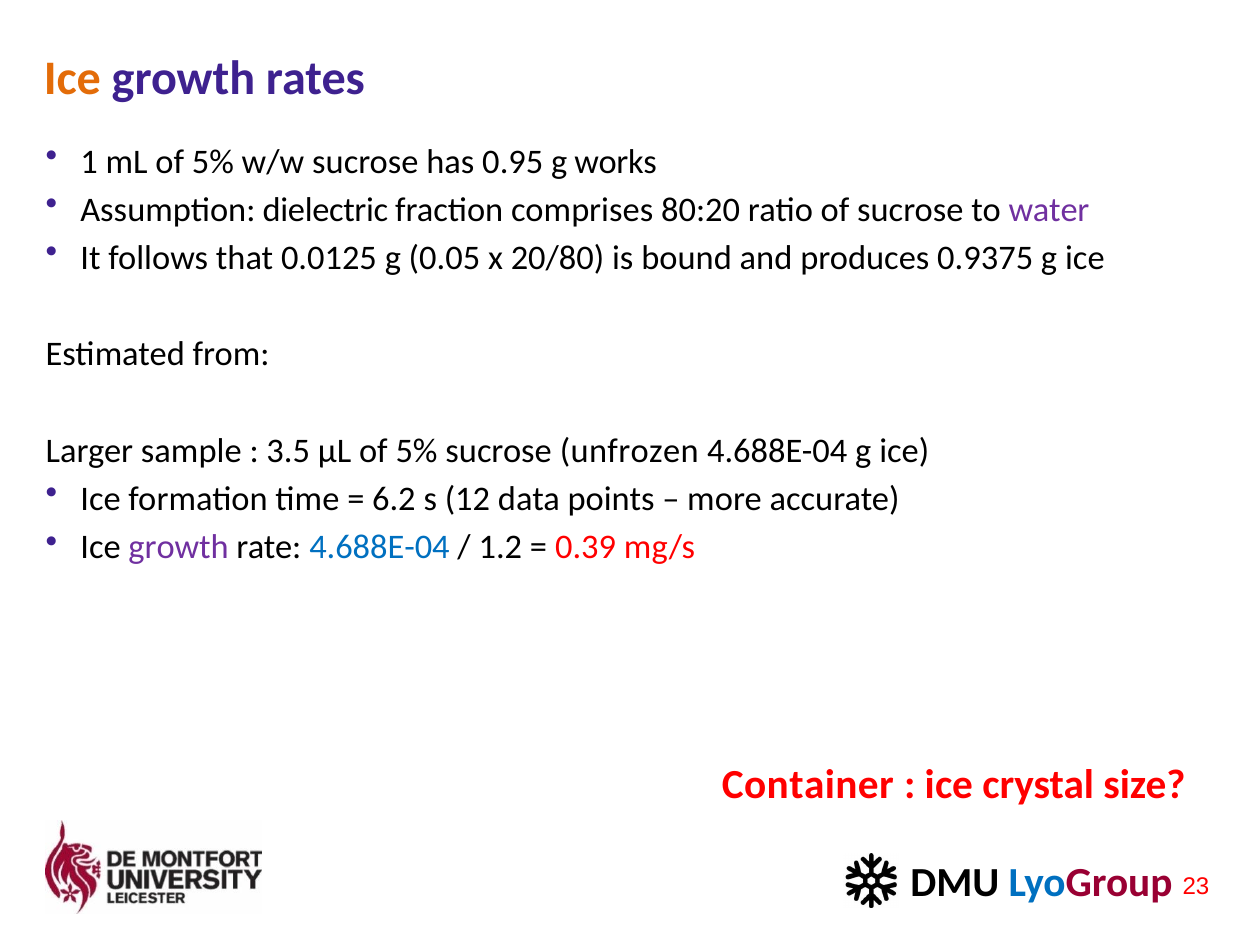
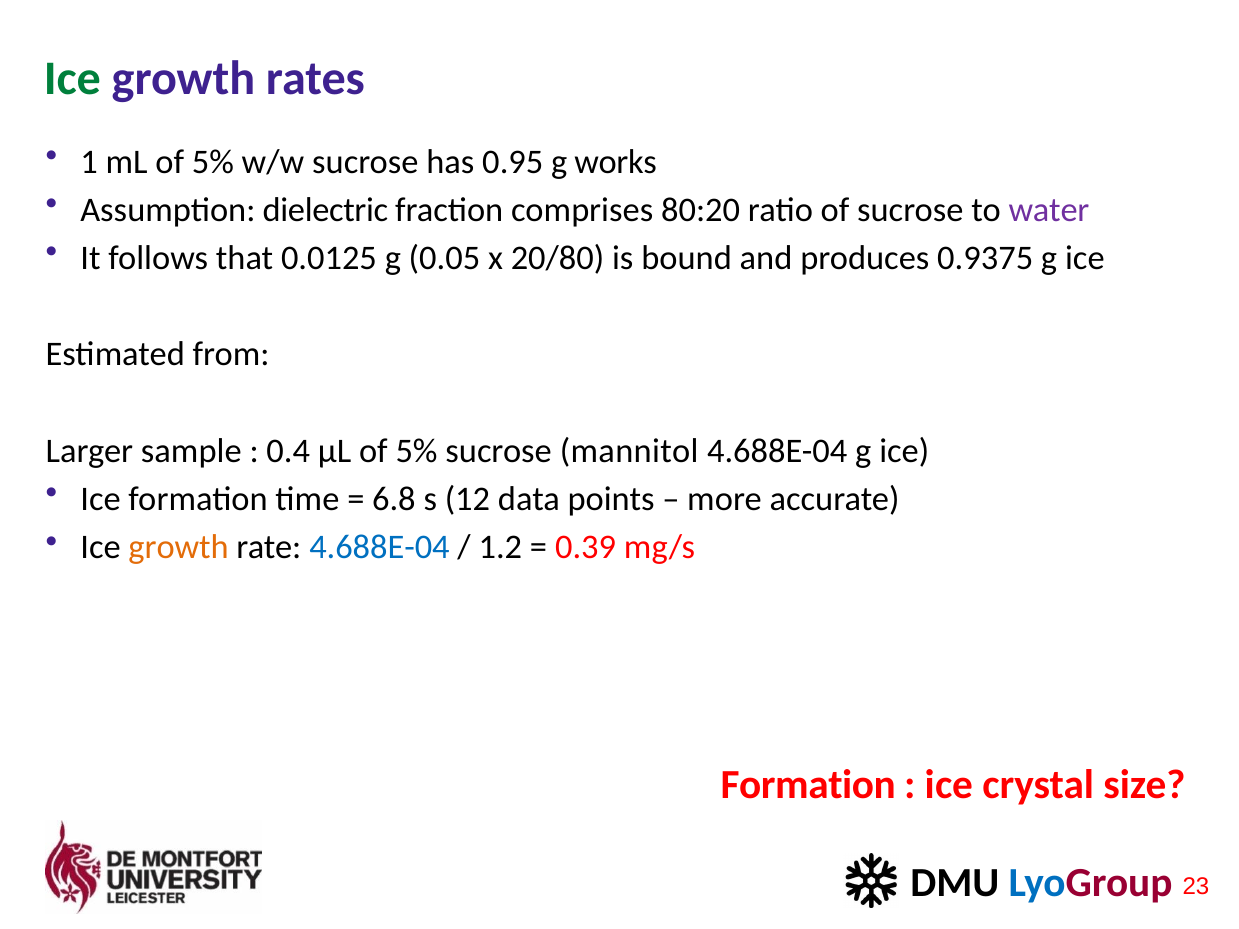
Ice at (72, 78) colour: orange -> green
3.5: 3.5 -> 0.4
unfrozen: unfrozen -> mannitol
6.2: 6.2 -> 6.8
growth at (179, 547) colour: purple -> orange
Container at (808, 785): Container -> Formation
